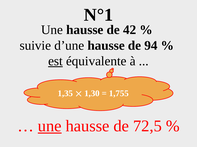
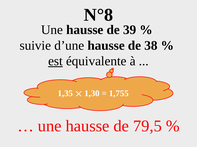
N°1: N°1 -> N°8
42: 42 -> 39
94: 94 -> 38
une at (50, 127) underline: present -> none
72,5: 72,5 -> 79,5
